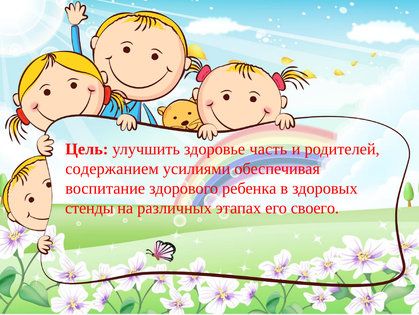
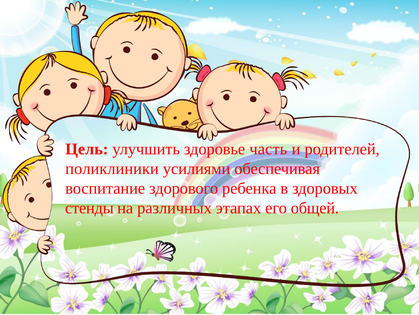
содержанием: содержанием -> поликлиники
своего: своего -> общей
